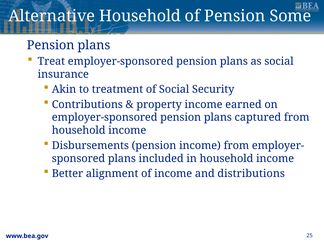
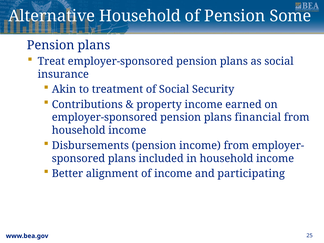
captured: captured -> financial
distributions: distributions -> participating
